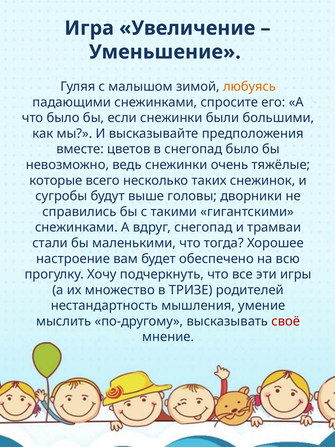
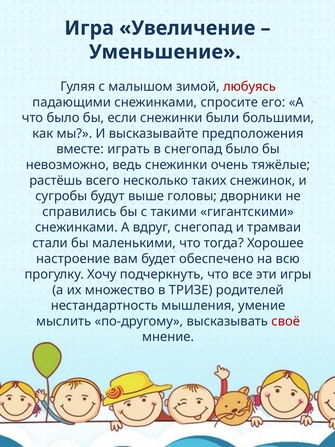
любуясь colour: orange -> red
цветов: цветов -> играть
которые: которые -> растёшь
